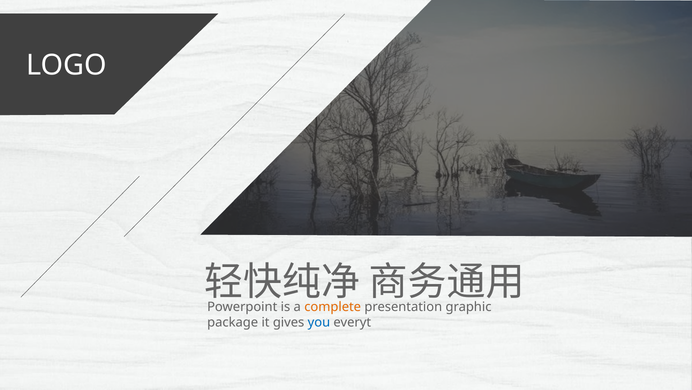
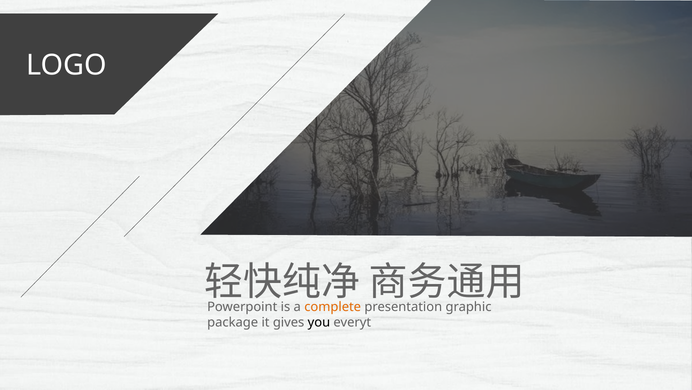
you colour: blue -> black
